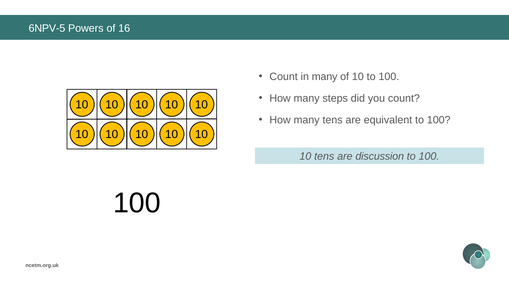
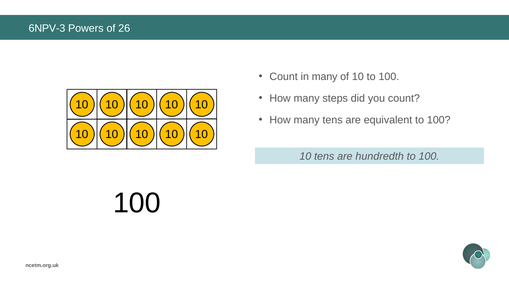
6NPV-5: 6NPV-5 -> 6NPV-3
16: 16 -> 26
discussion: discussion -> hundredth
